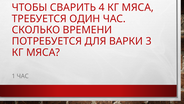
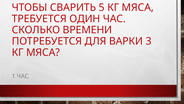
4: 4 -> 5
